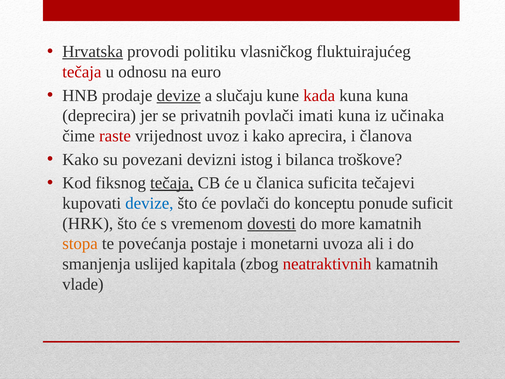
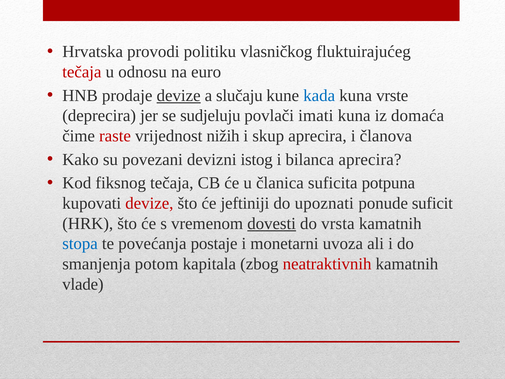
Hrvatska underline: present -> none
kada colour: red -> blue
kuna kuna: kuna -> vrste
privatnih: privatnih -> sudjeluju
učinaka: učinaka -> domaća
uvoz: uvoz -> nižih
i kako: kako -> skup
bilanca troškove: troškove -> aprecira
tečaja at (172, 183) underline: present -> none
tečajevi: tečajevi -> potpuna
devize at (149, 203) colour: blue -> red
će povlači: povlači -> jeftiniji
konceptu: konceptu -> upoznati
more: more -> vrsta
stopa colour: orange -> blue
uslijed: uslijed -> potom
